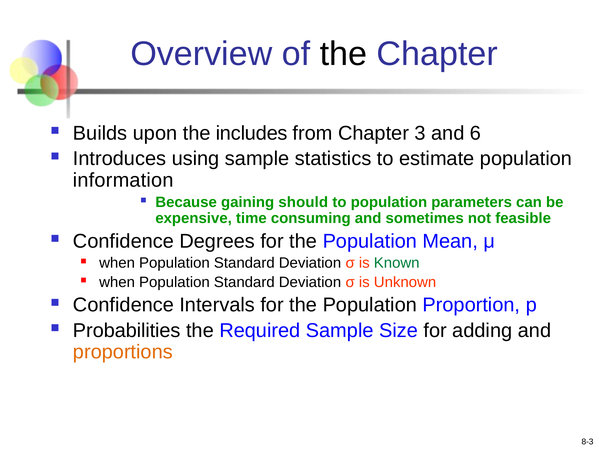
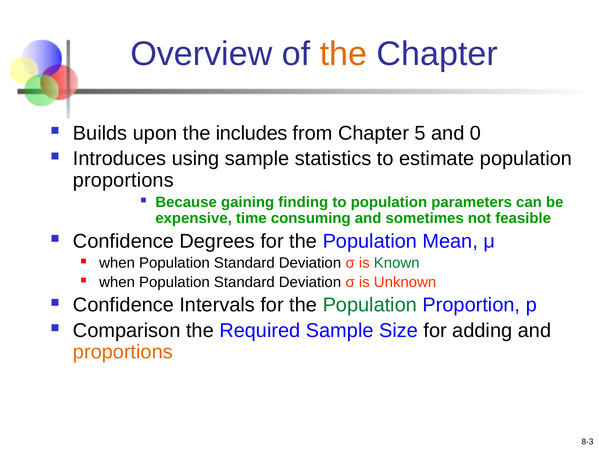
the at (343, 54) colour: black -> orange
3: 3 -> 5
6: 6 -> 0
information at (123, 180): information -> proportions
should: should -> finding
Population at (370, 305) colour: black -> green
Probabilities: Probabilities -> Comparison
